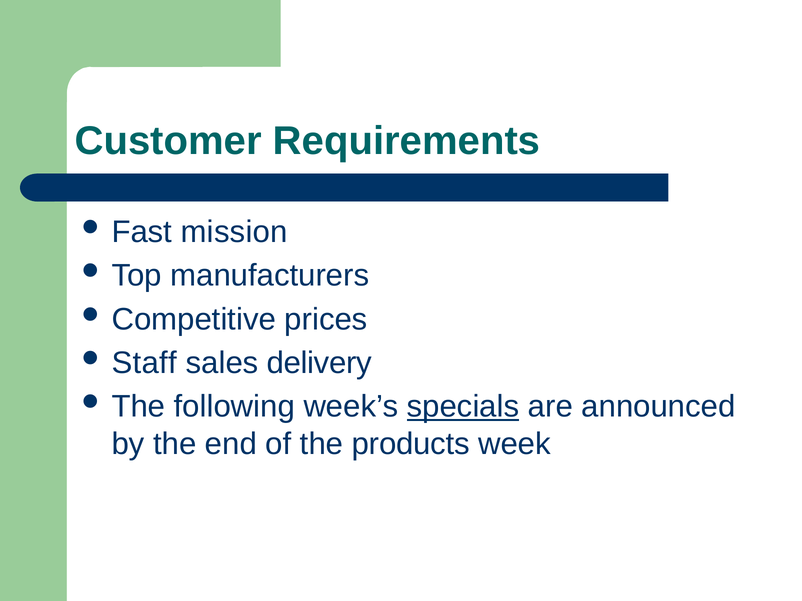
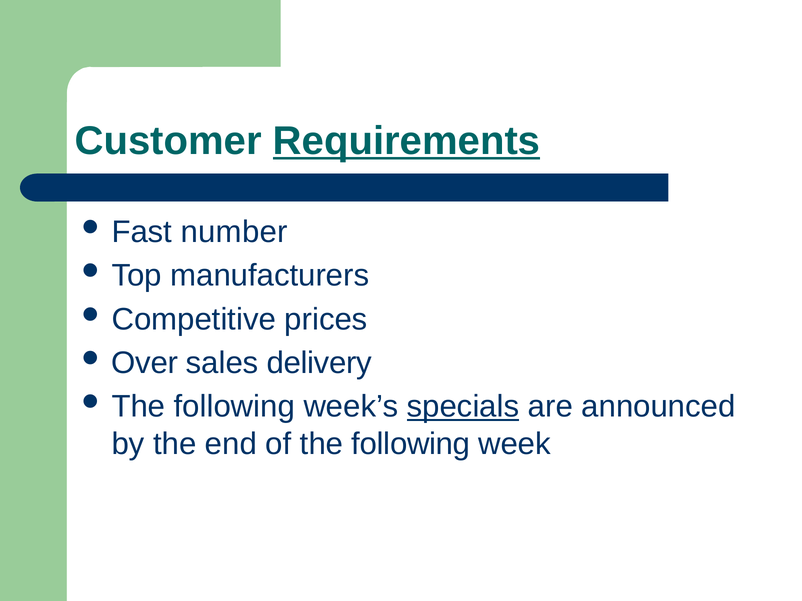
Requirements underline: none -> present
mission: mission -> number
Staff: Staff -> Over
of the products: products -> following
